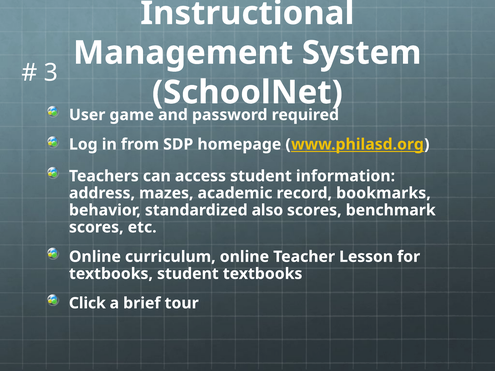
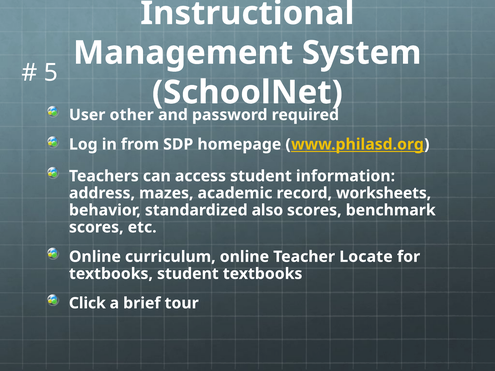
3: 3 -> 5
game: game -> other
bookmarks: bookmarks -> worksheets
Lesson: Lesson -> Locate
